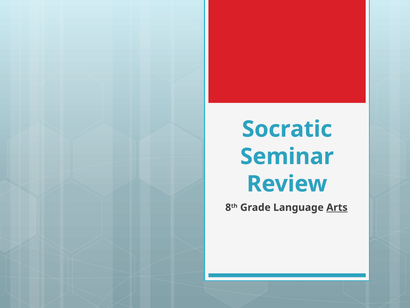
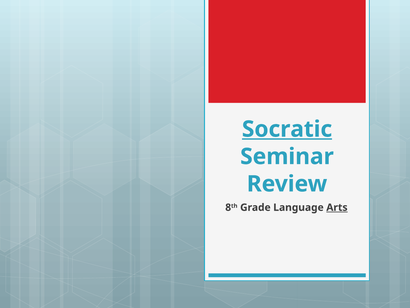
Socratic underline: none -> present
